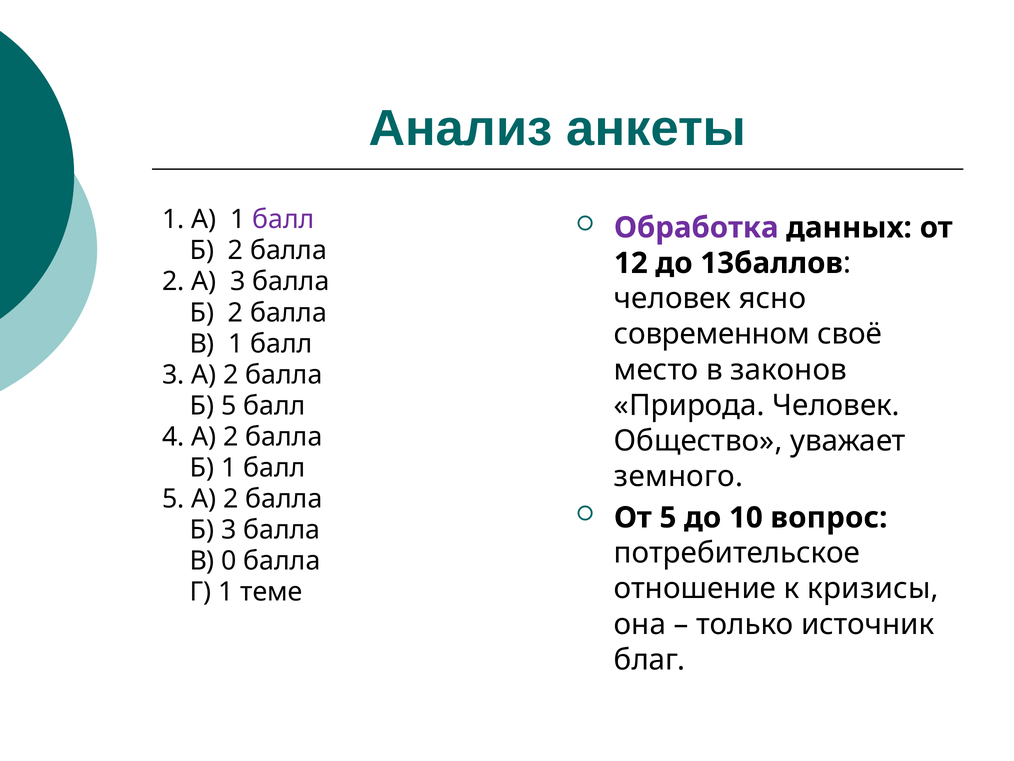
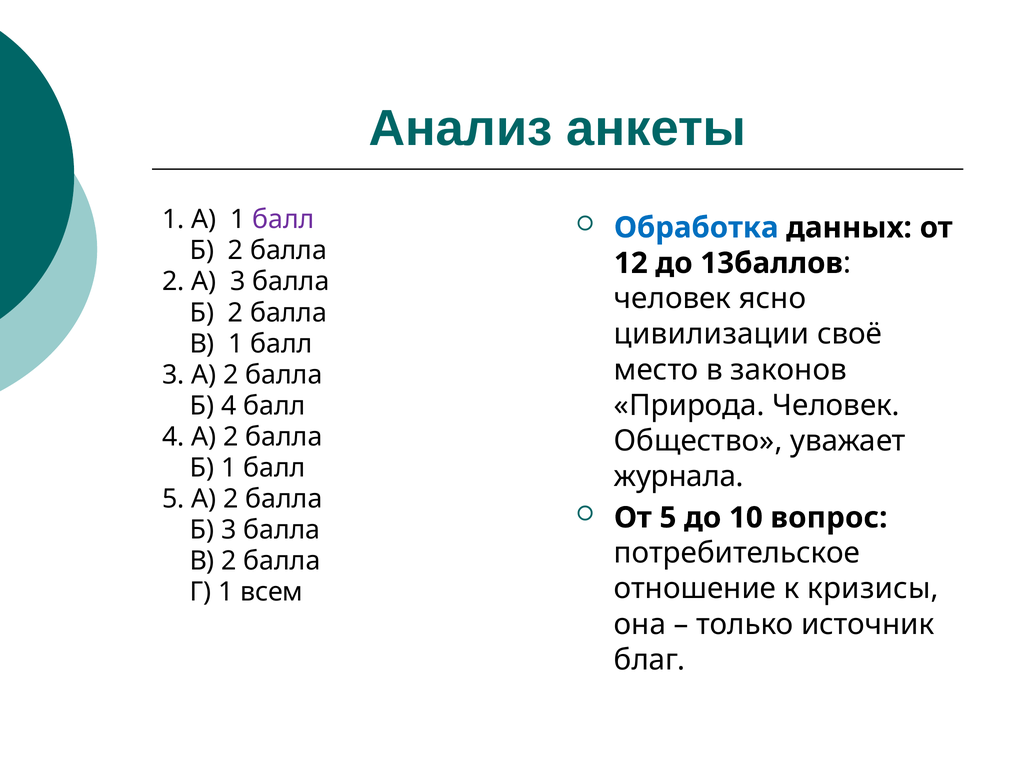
Обработка colour: purple -> blue
современном: современном -> цивилизации
Б 5: 5 -> 4
земного: земного -> журнала
В 0: 0 -> 2
теме: теме -> всем
